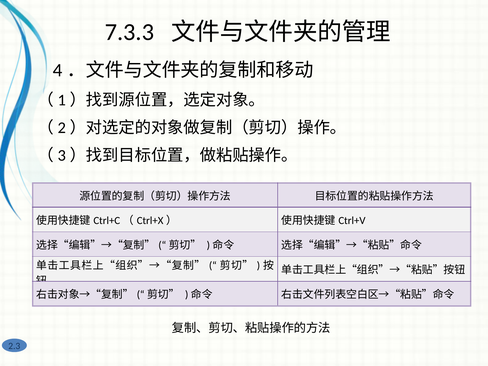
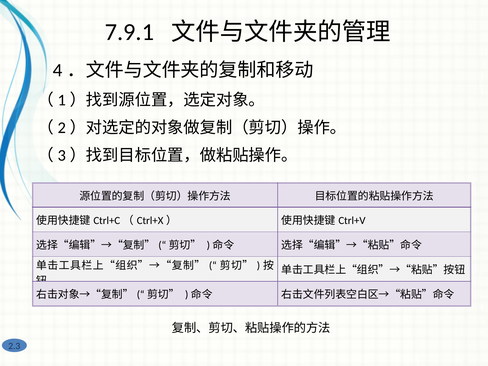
7.3.3: 7.3.3 -> 7.9.1
